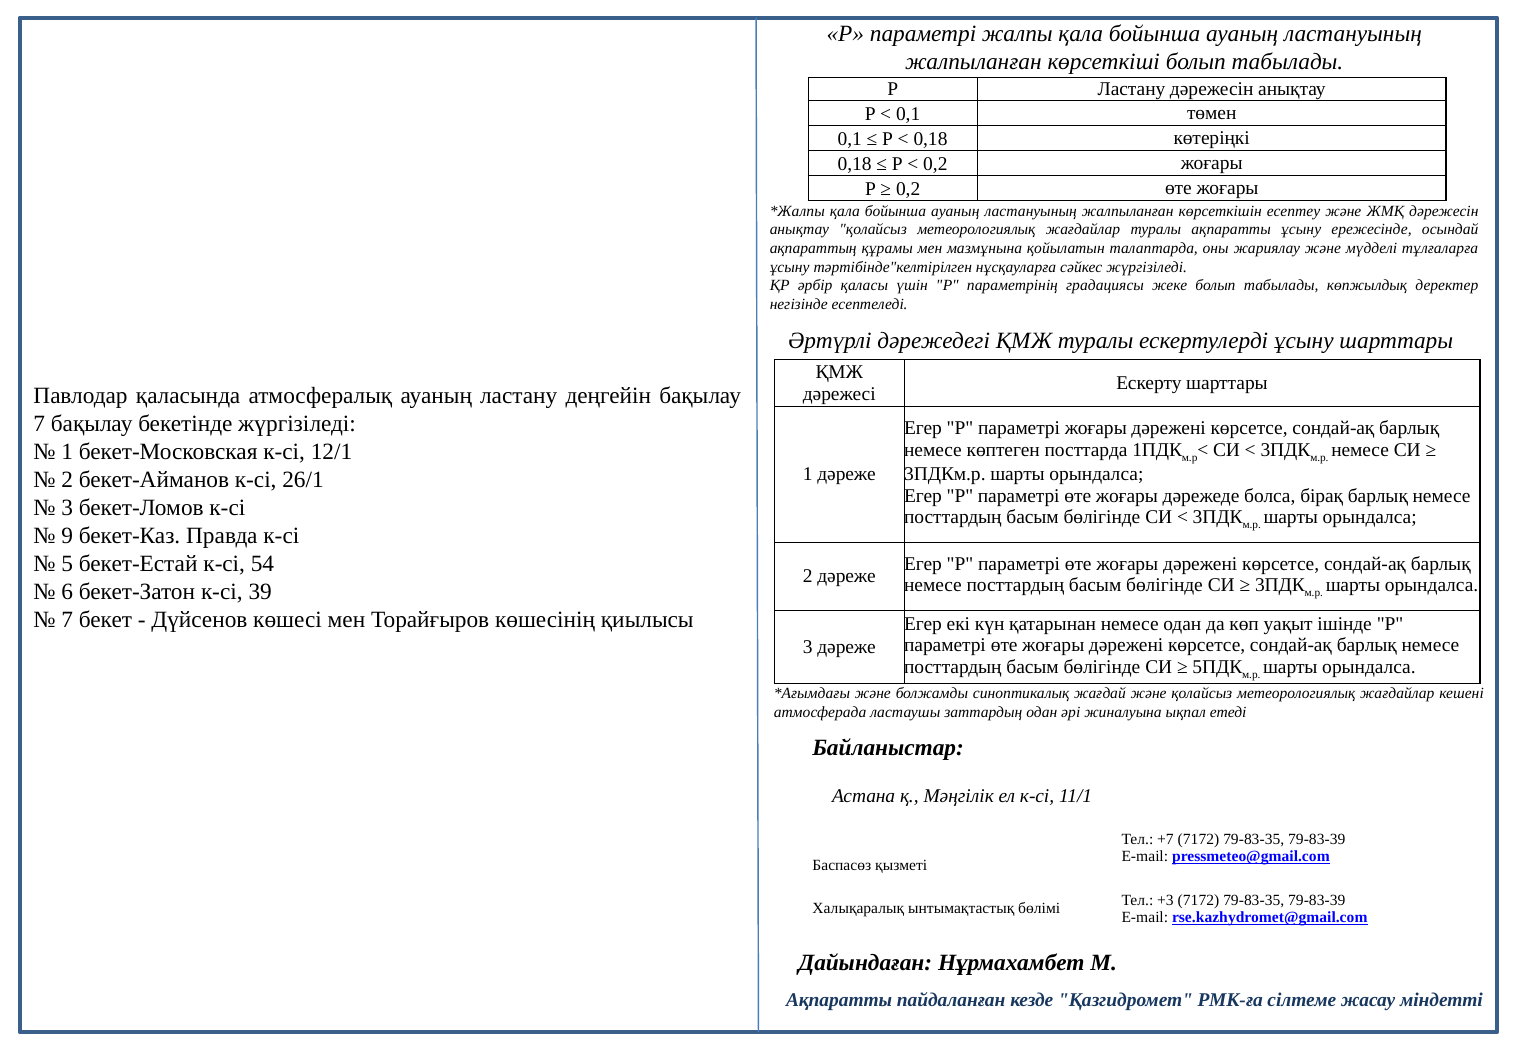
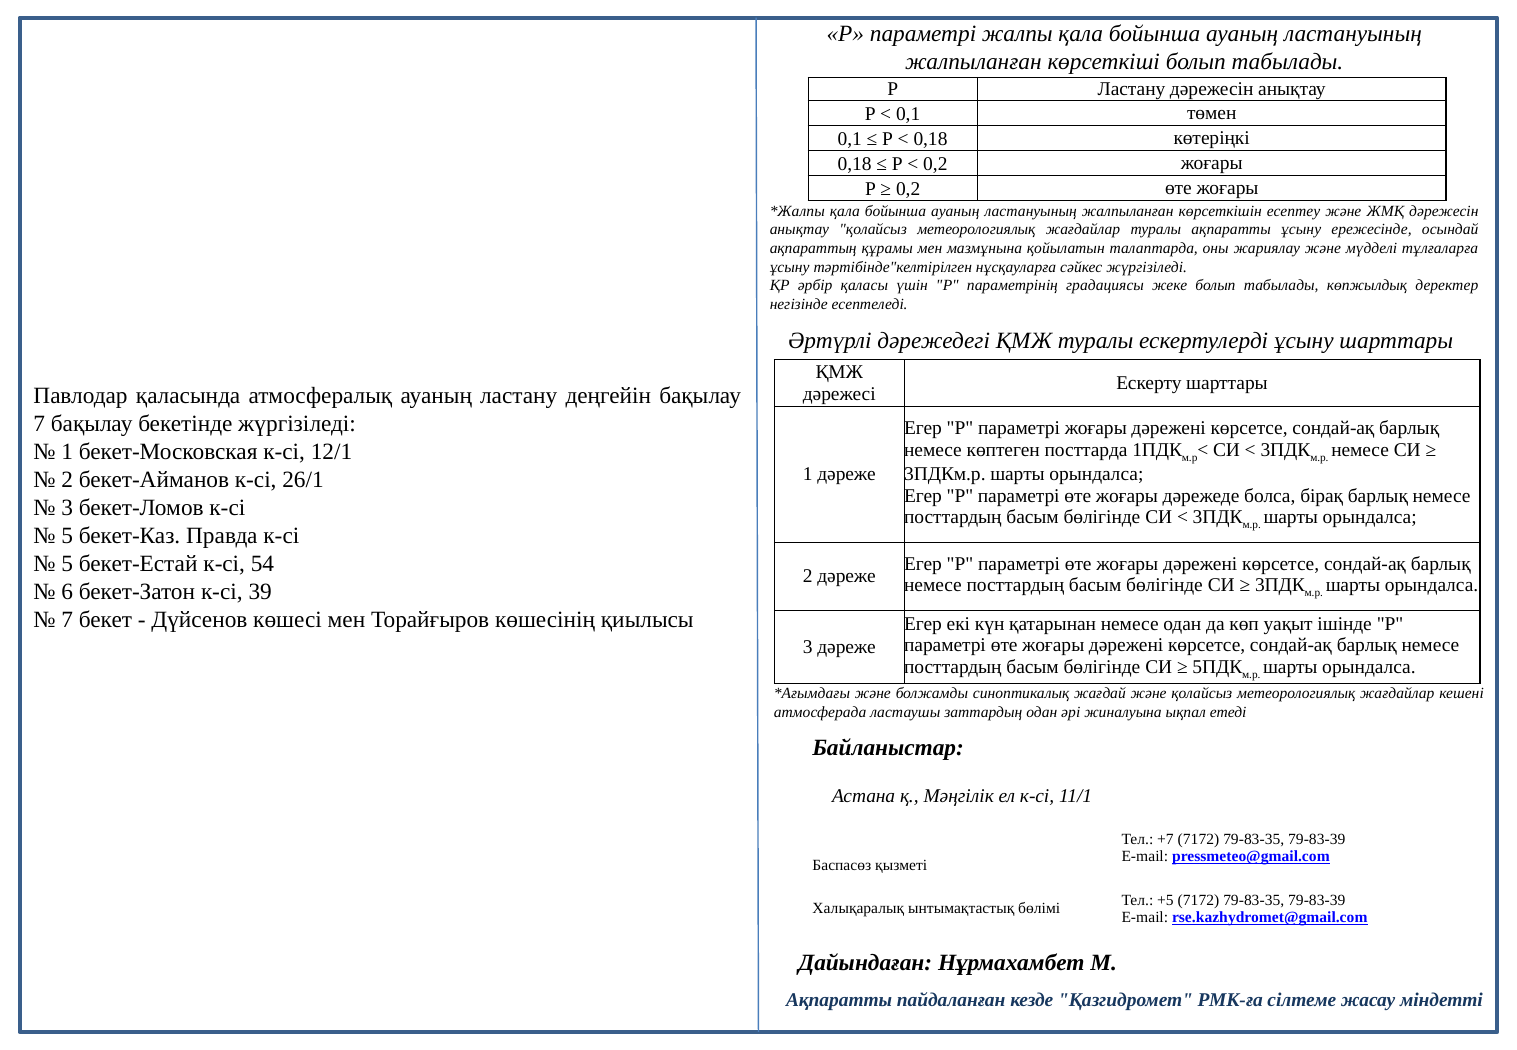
9 at (67, 536): 9 -> 5
+3: +3 -> +5
